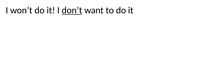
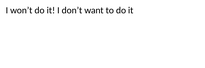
don’t underline: present -> none
